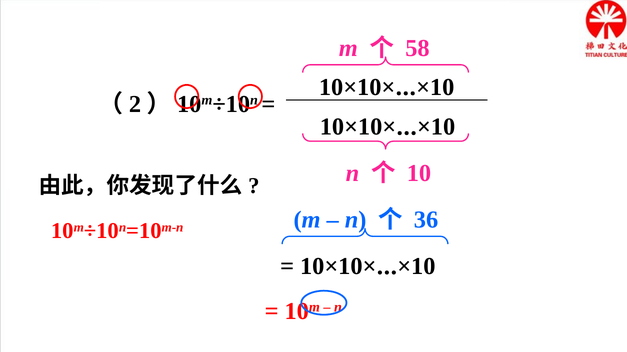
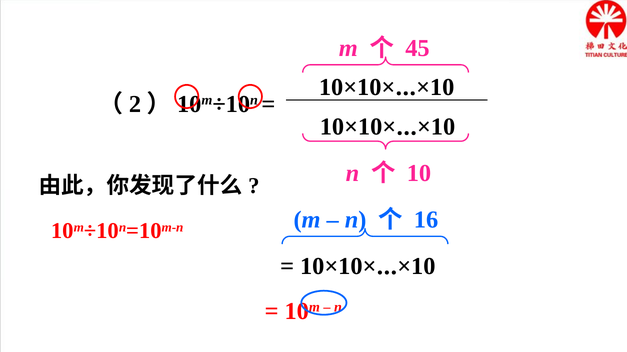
58: 58 -> 45
36: 36 -> 16
